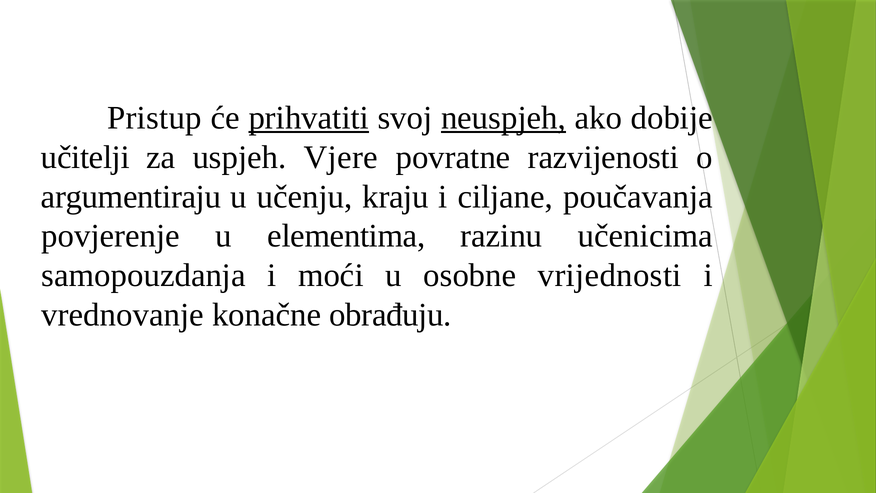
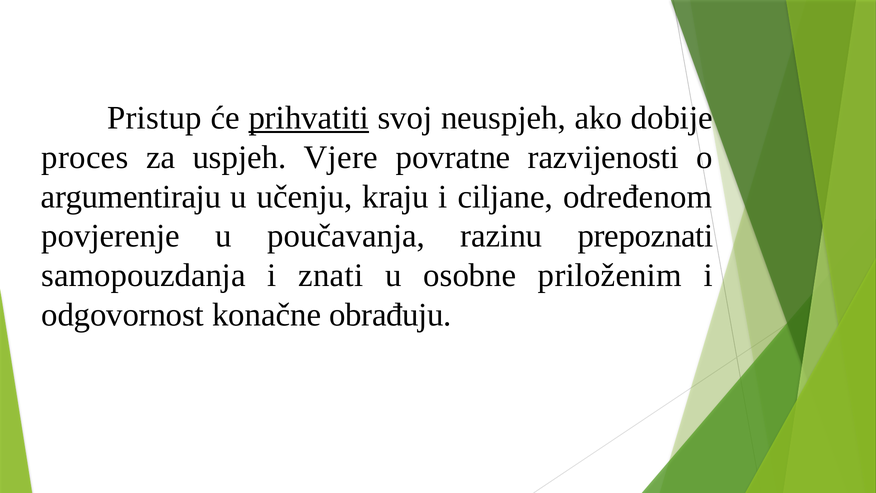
neuspjeh underline: present -> none
učitelji: učitelji -> proces
poučavanja: poučavanja -> određenom
elementima: elementima -> poučavanja
učenicima: učenicima -> prepoznati
moći: moći -> znati
vrijednosti: vrijednosti -> priloženim
vrednovanje: vrednovanje -> odgovornost
